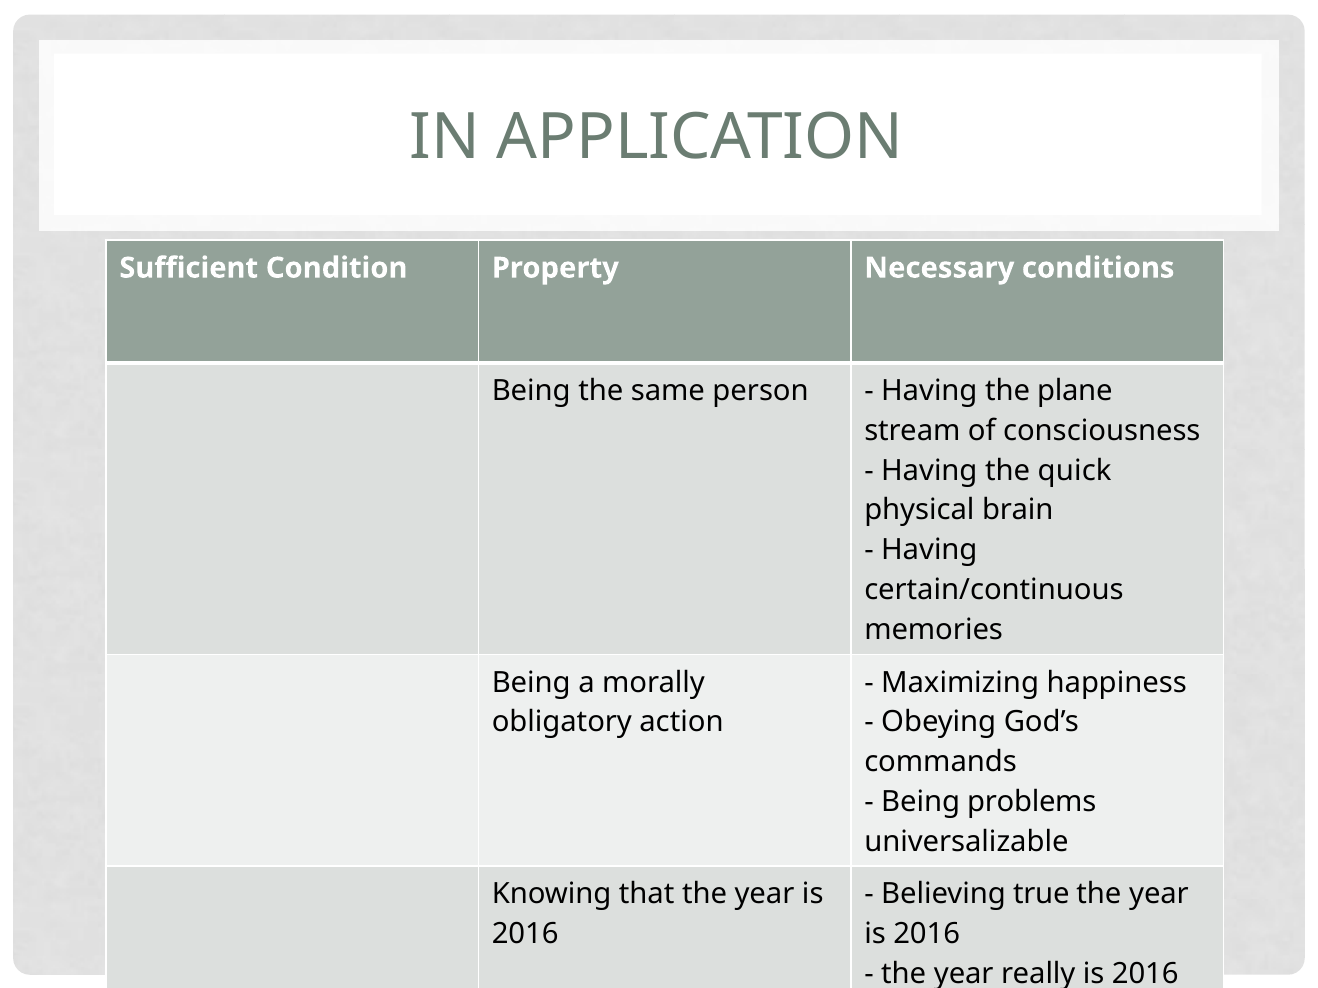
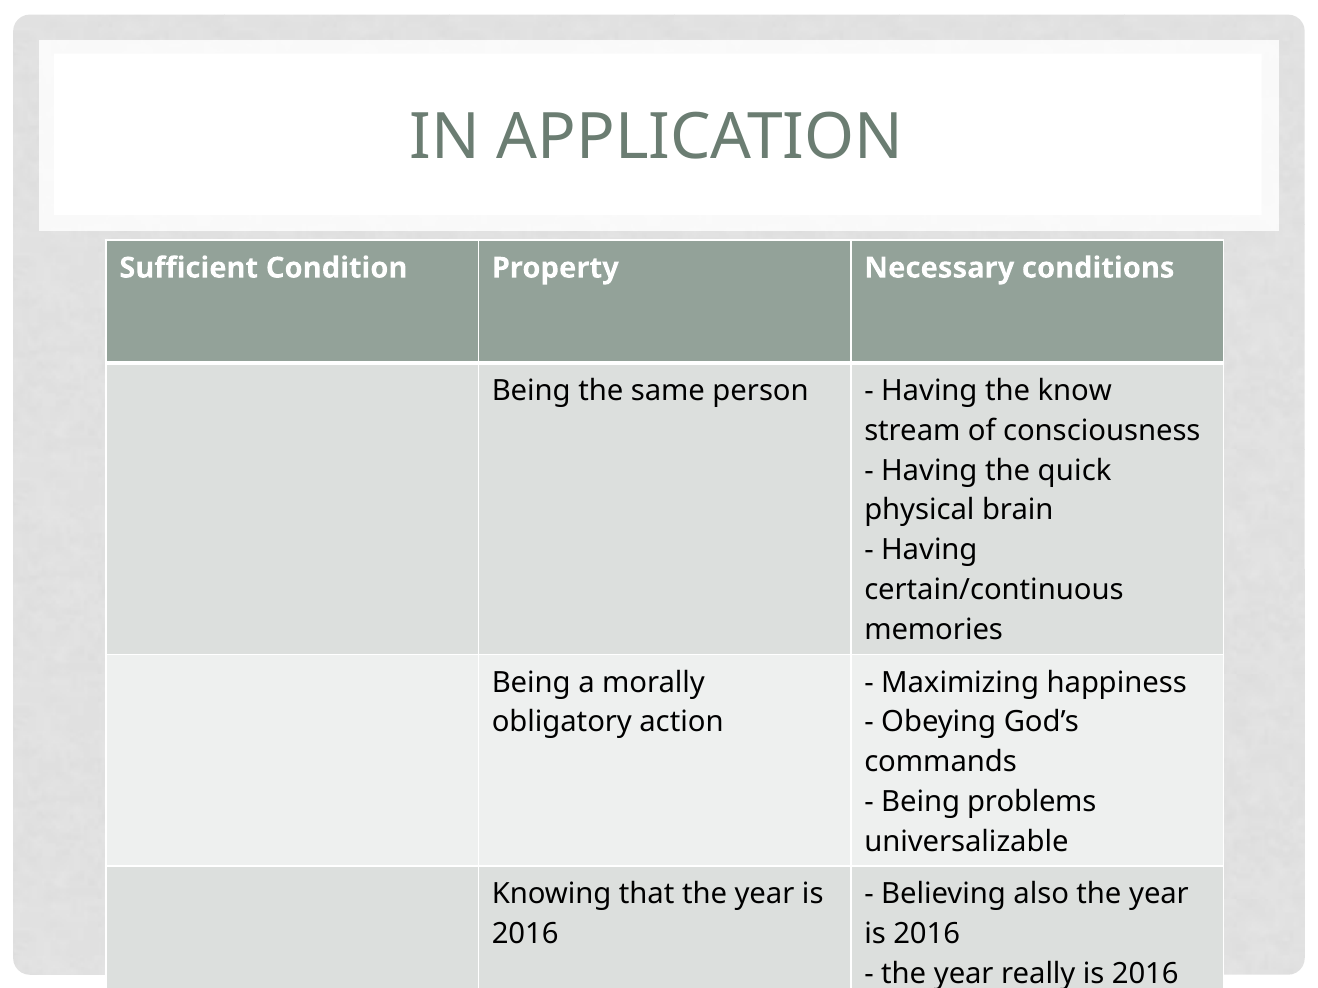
plane: plane -> know
true: true -> also
